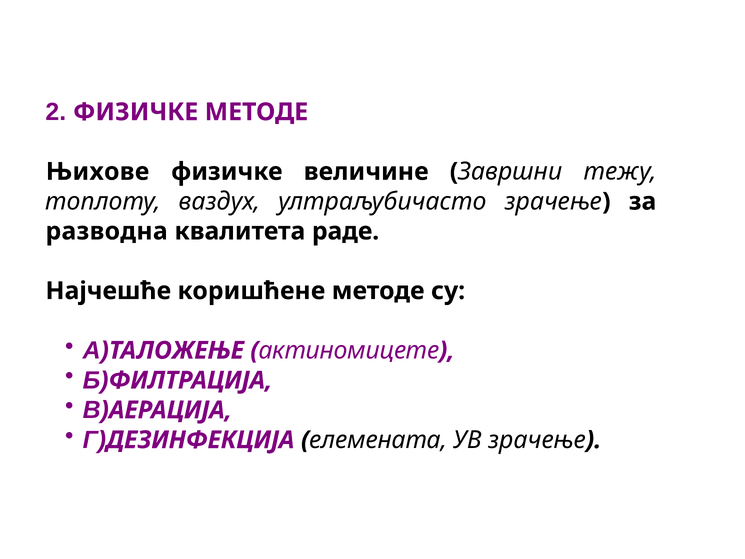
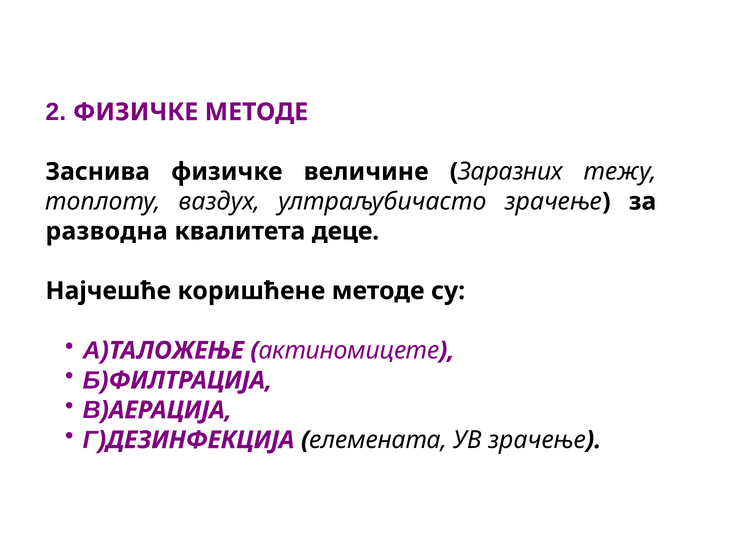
Њихове: Њихове -> Заснива
Завршни: Завршни -> Заразних
раде: раде -> деце
